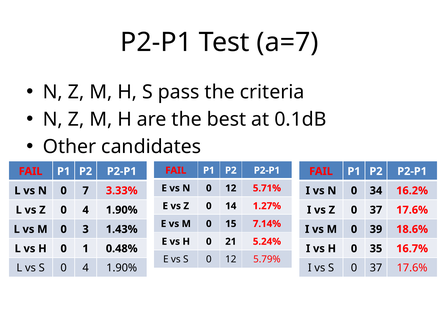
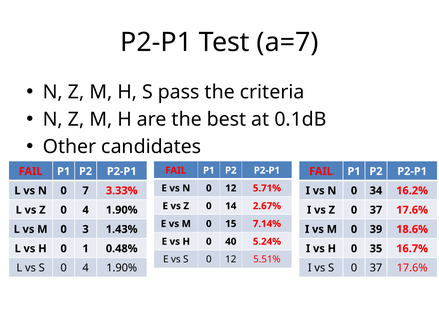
1.27%: 1.27% -> 2.67%
21: 21 -> 40
5.79%: 5.79% -> 5.51%
